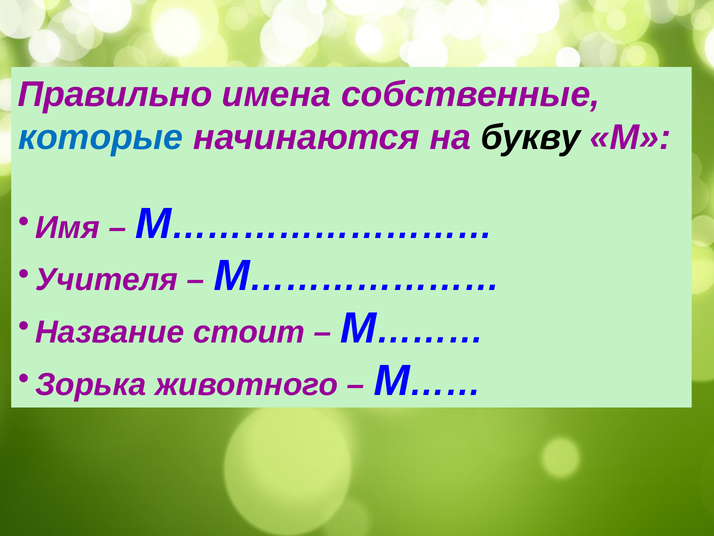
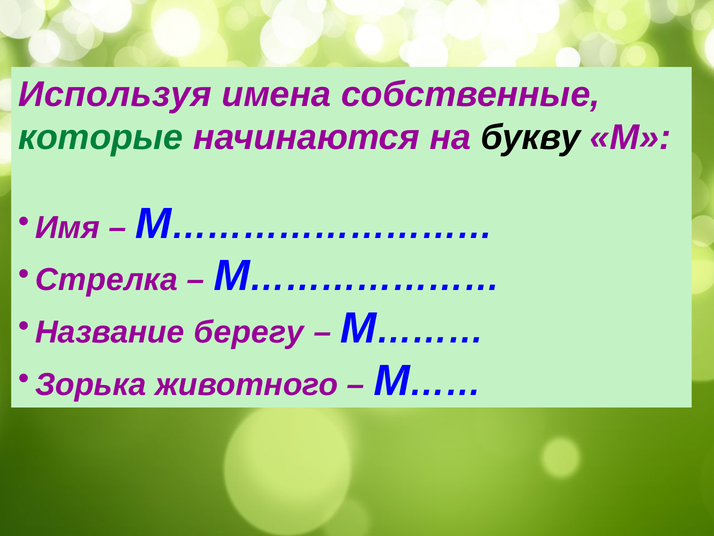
Правильно: Правильно -> Используя
которые colour: blue -> green
Учителя: Учителя -> Стрелка
стоит: стоит -> берегу
